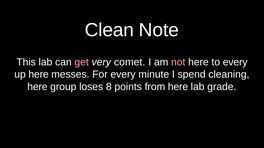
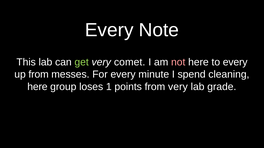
Clean at (109, 30): Clean -> Every
get colour: pink -> light green
up here: here -> from
8: 8 -> 1
from here: here -> very
